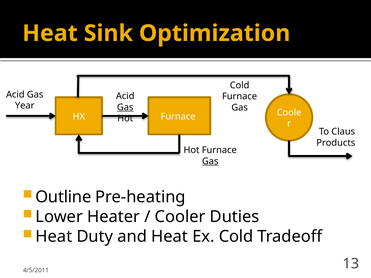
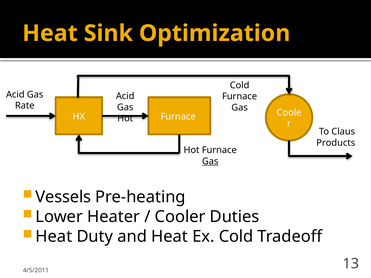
Year: Year -> Rate
Gas at (125, 107) underline: present -> none
Outline: Outline -> Vessels
